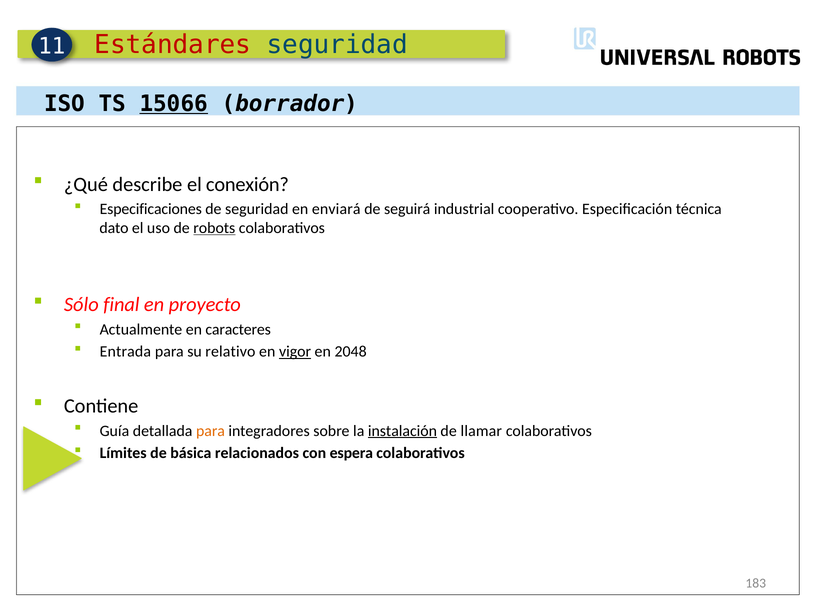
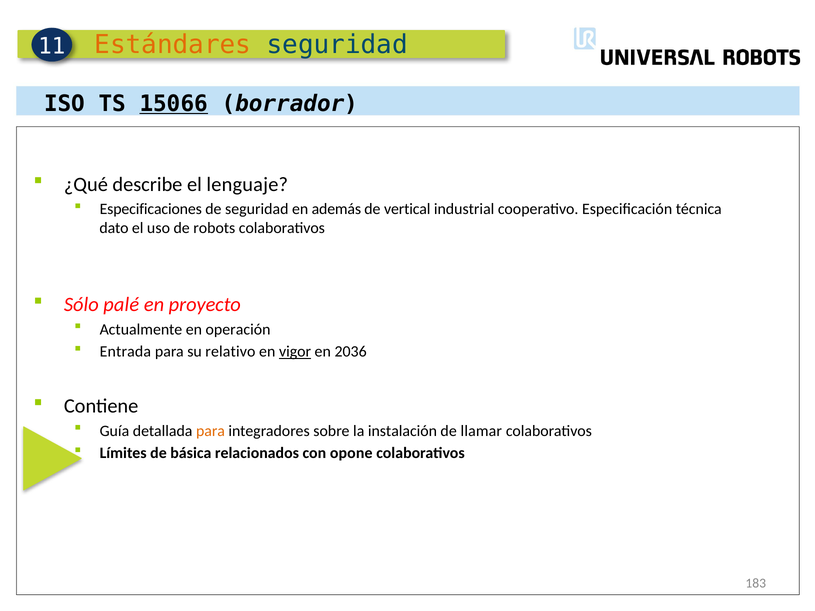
Estándares colour: red -> orange
conexión: conexión -> lenguaje
enviará: enviará -> además
seguirá: seguirá -> vertical
robots underline: present -> none
final: final -> palé
caracteres: caracteres -> operación
2048: 2048 -> 2036
instalación underline: present -> none
espera: espera -> opone
